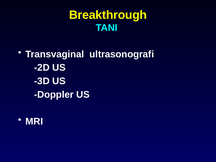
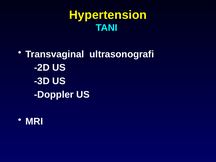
Breakthrough: Breakthrough -> Hypertension
